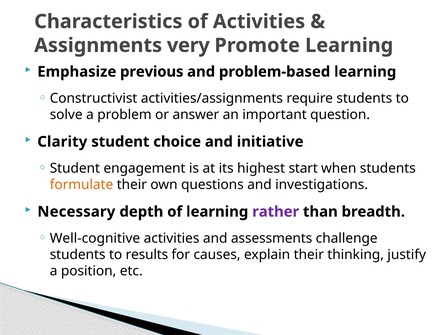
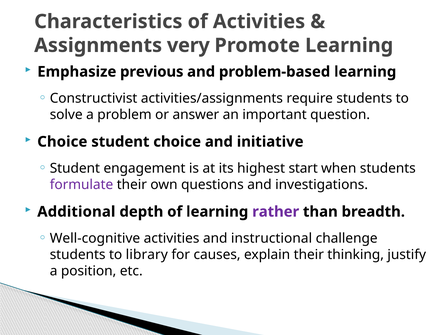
Clarity at (62, 142): Clarity -> Choice
formulate colour: orange -> purple
Necessary: Necessary -> Additional
assessments: assessments -> instructional
results: results -> library
